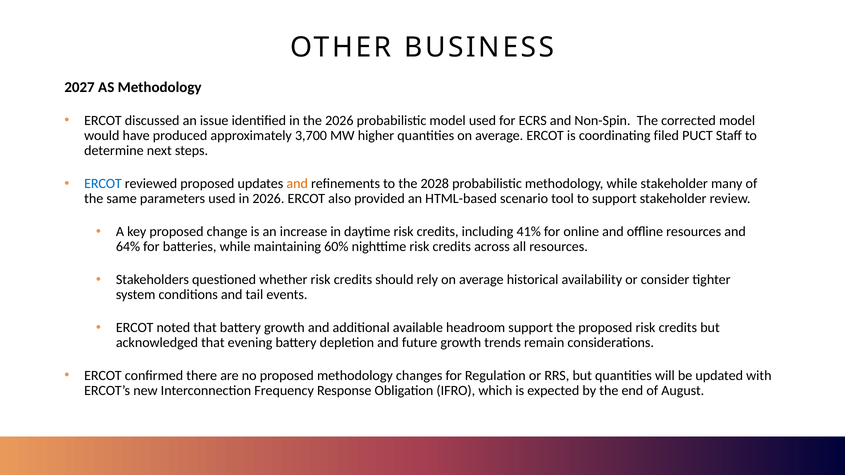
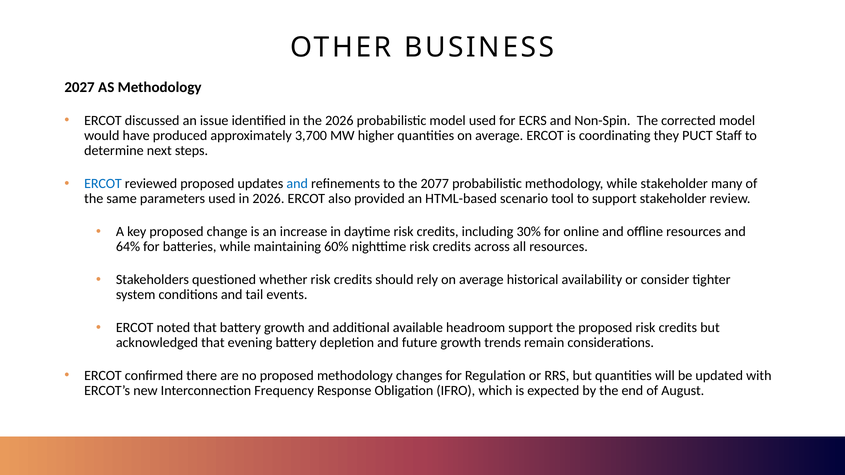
filed: filed -> they
and at (297, 184) colour: orange -> blue
2028: 2028 -> 2077
41%: 41% -> 30%
